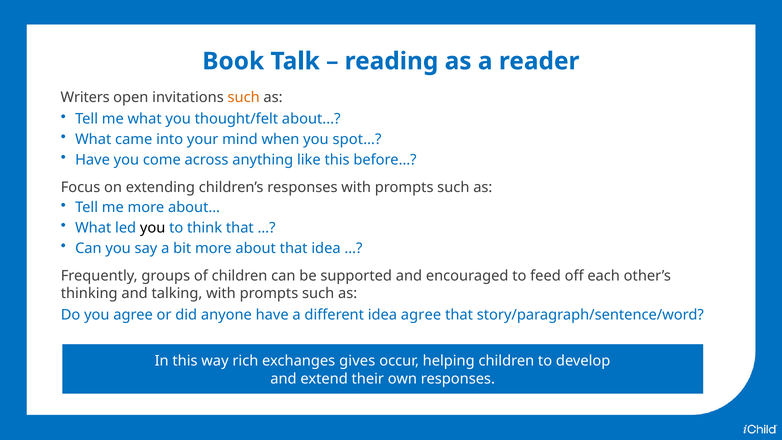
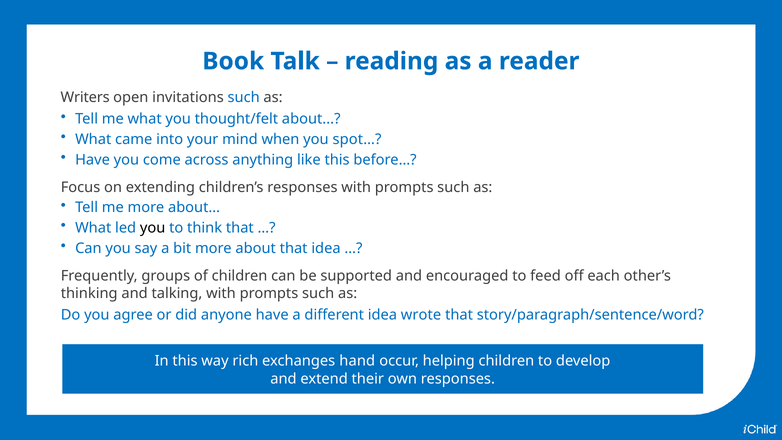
such at (244, 97) colour: orange -> blue
idea agree: agree -> wrote
gives: gives -> hand
